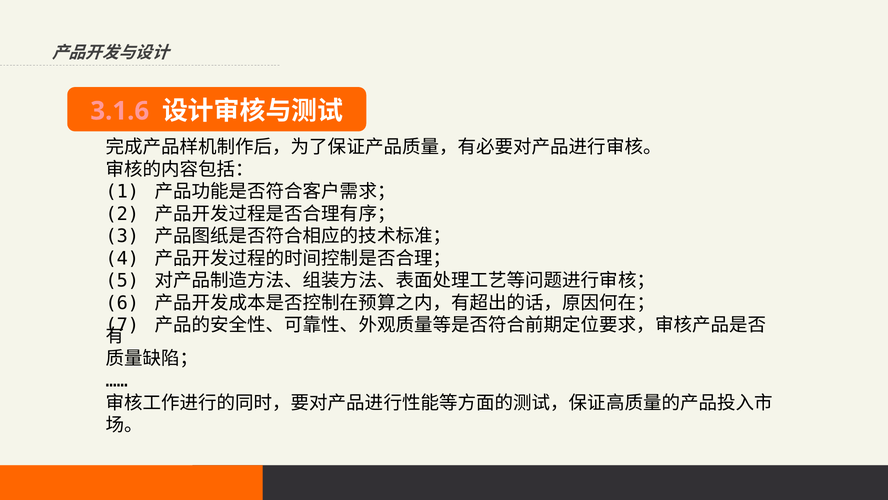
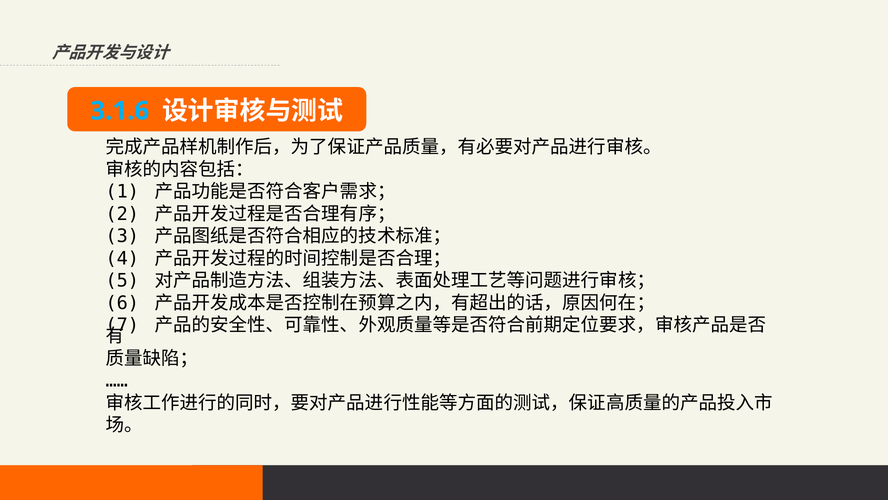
3.1.6 colour: pink -> light blue
